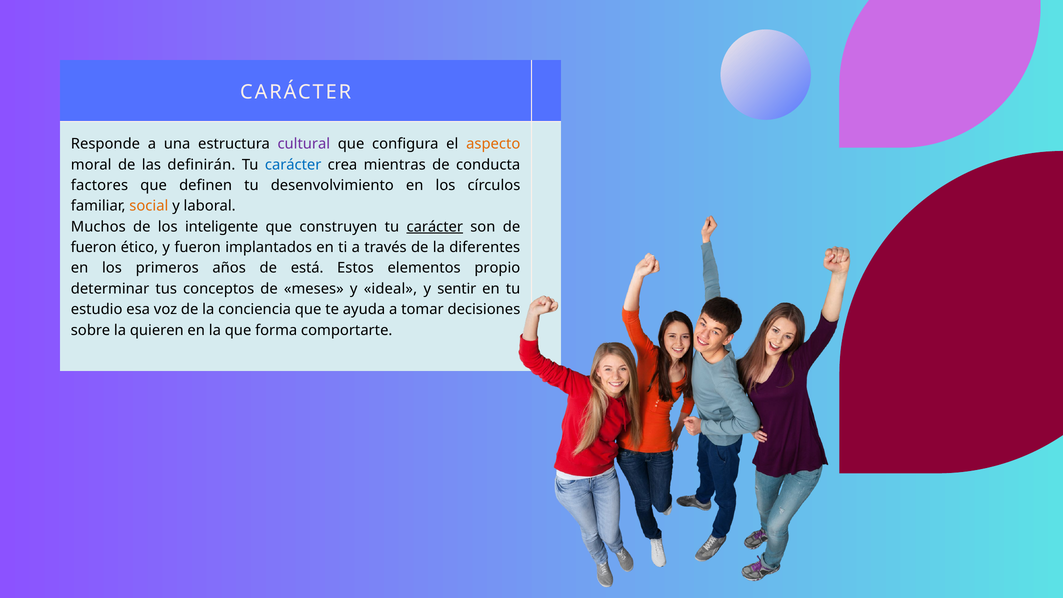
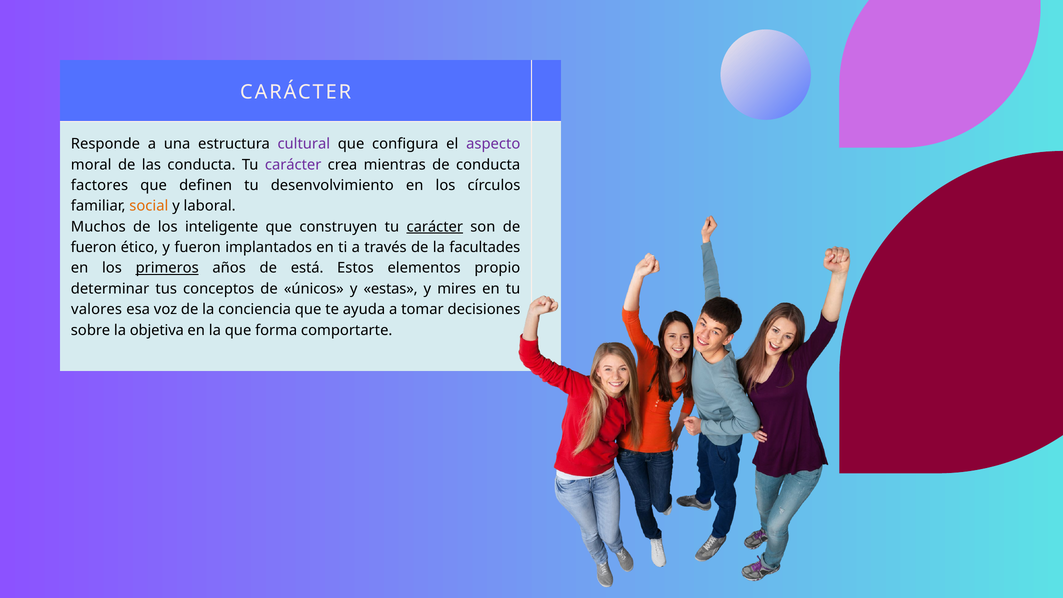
aspecto colour: orange -> purple
las definirán: definirán -> conducta
carácter at (293, 165) colour: blue -> purple
diferentes: diferentes -> facultades
primeros underline: none -> present
meses: meses -> únicos
ideal: ideal -> estas
sentir: sentir -> mires
estudio: estudio -> valores
quieren: quieren -> objetiva
